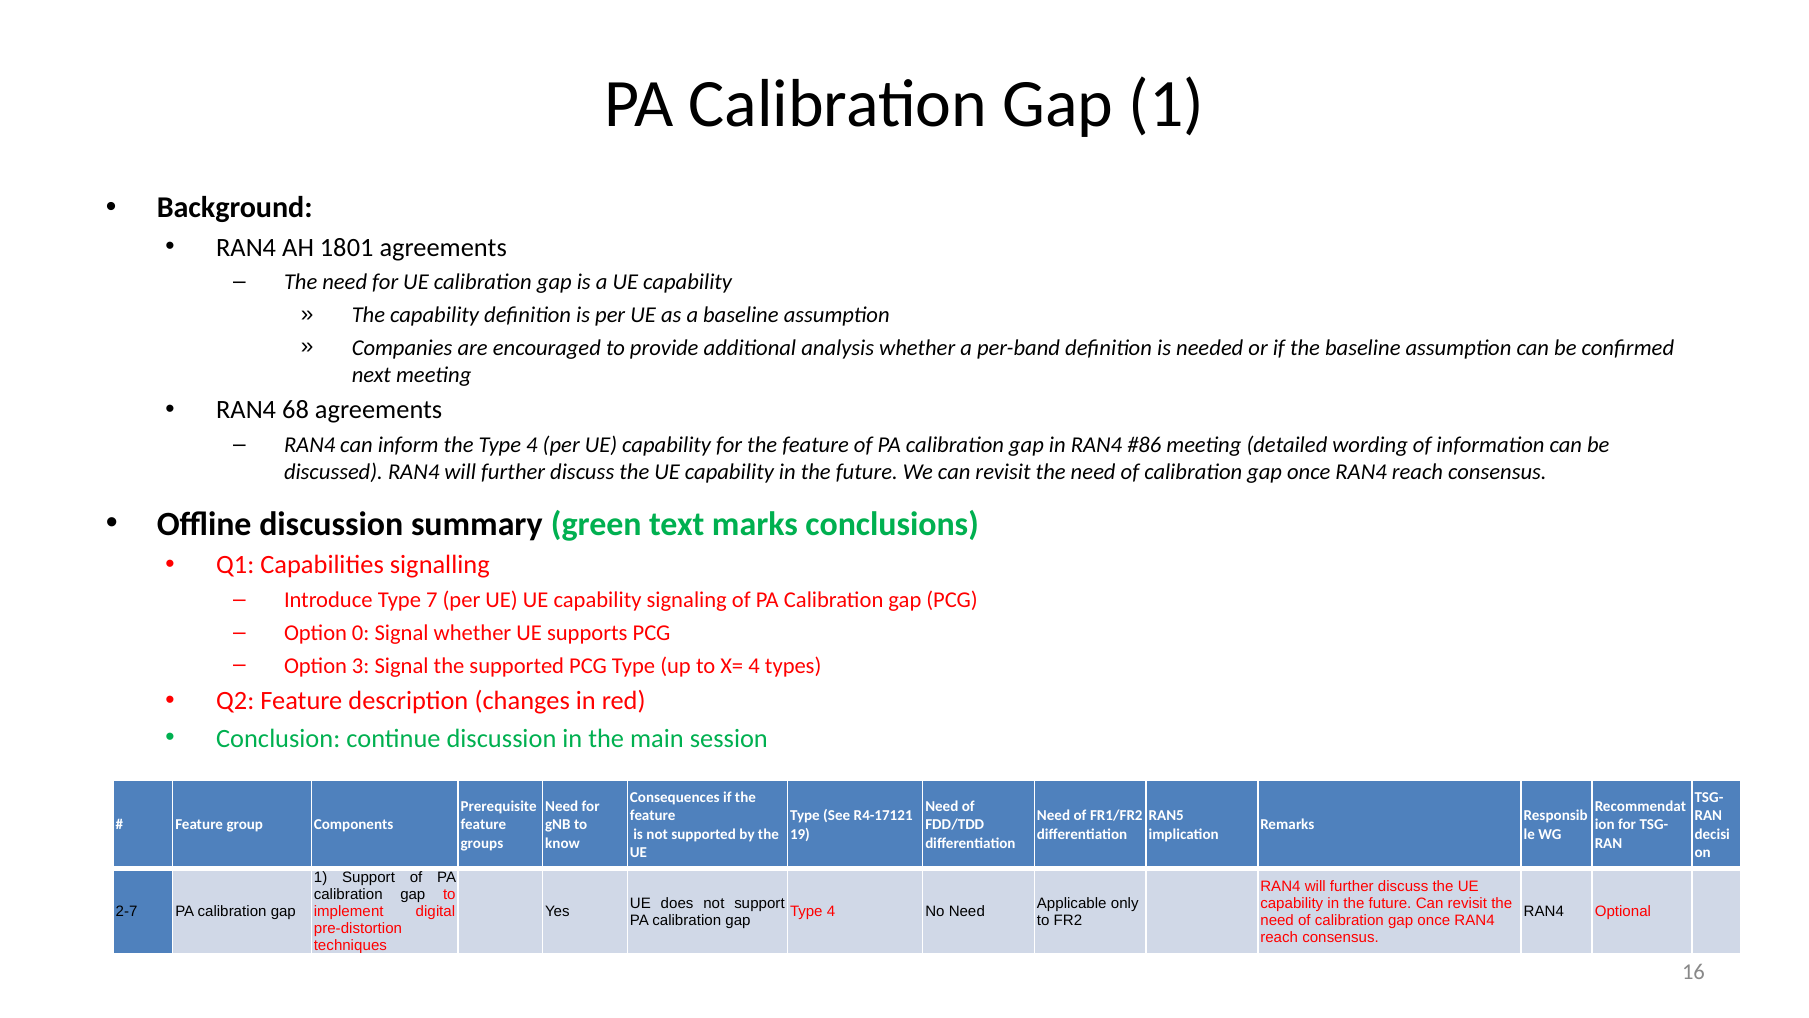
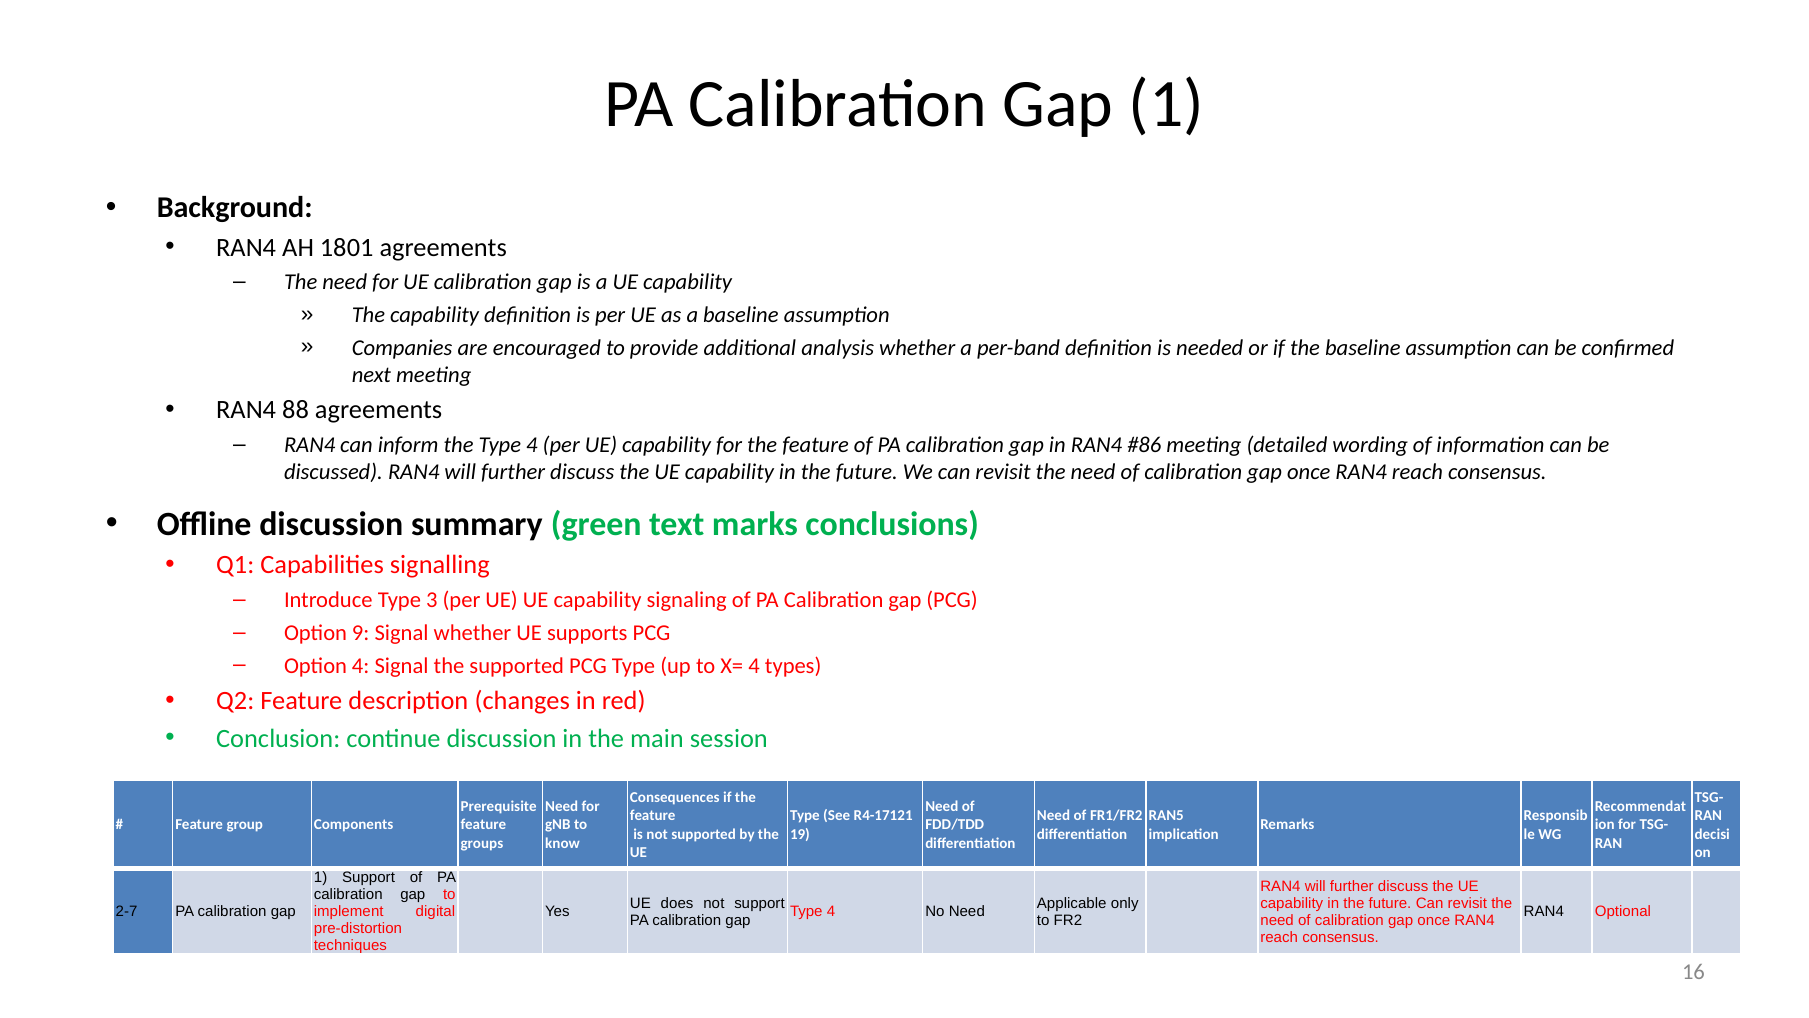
68: 68 -> 88
7: 7 -> 3
0: 0 -> 9
Option 3: 3 -> 4
